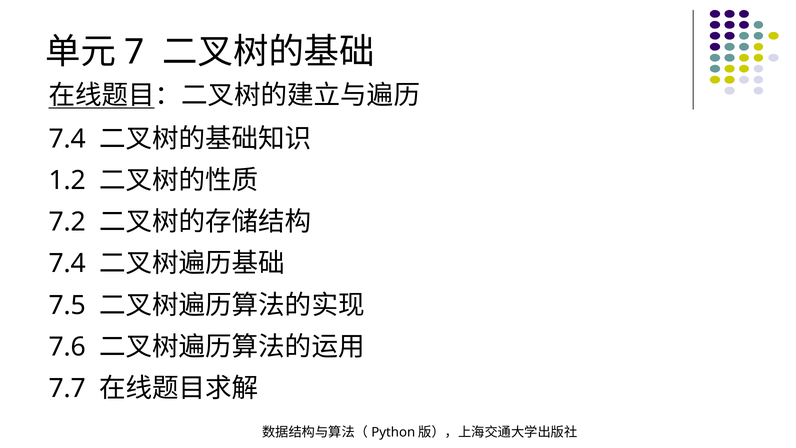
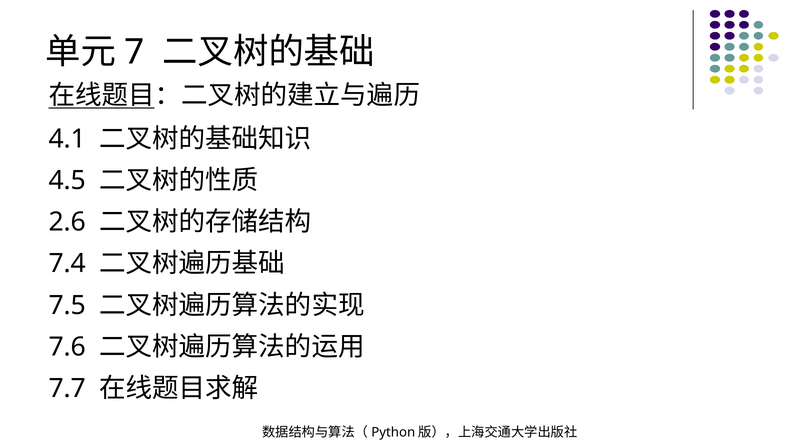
7.4 at (67, 139): 7.4 -> 4.1
1.2: 1.2 -> 4.5
7.2: 7.2 -> 2.6
